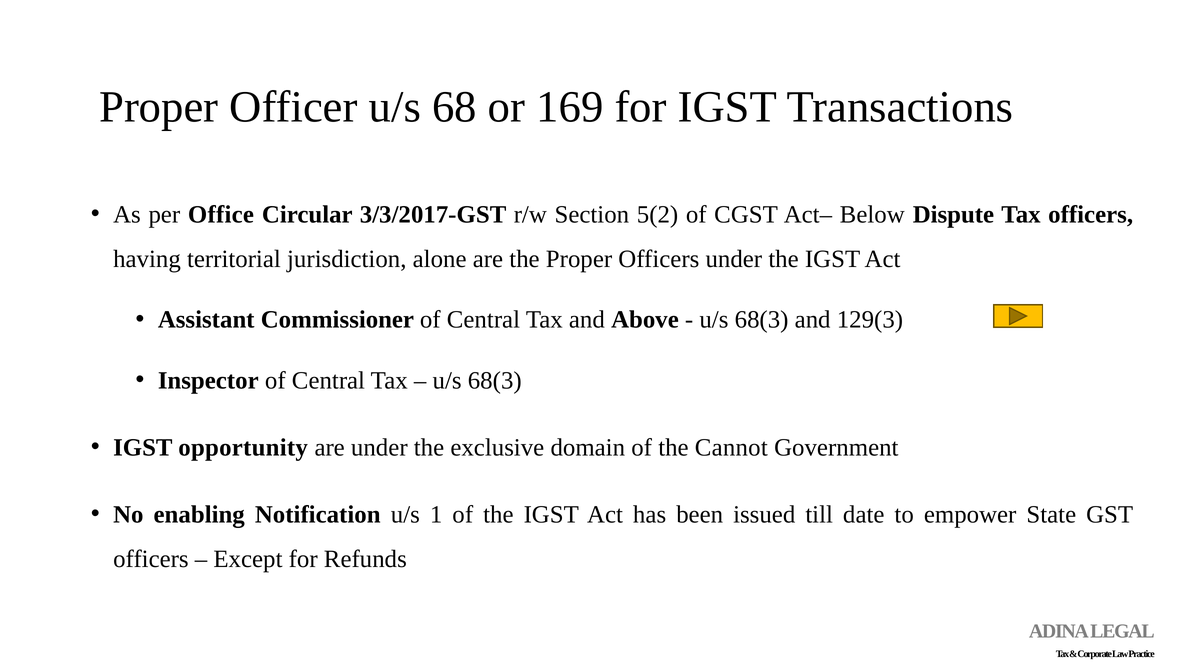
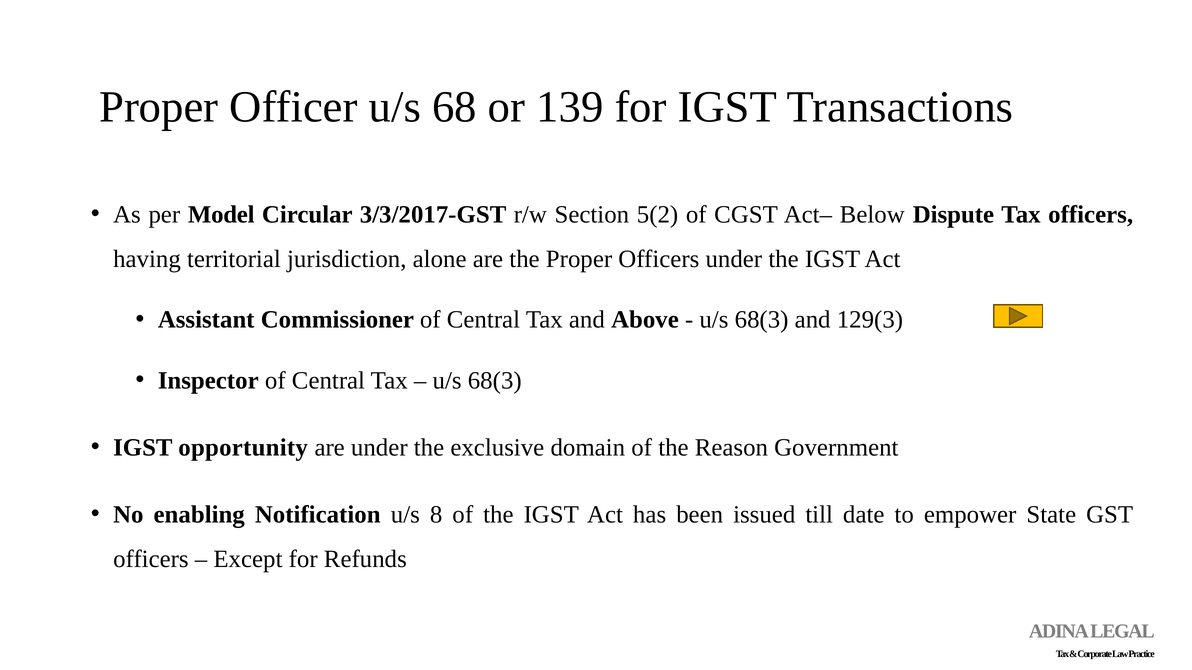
169: 169 -> 139
Office: Office -> Model
Cannot: Cannot -> Reason
1: 1 -> 8
